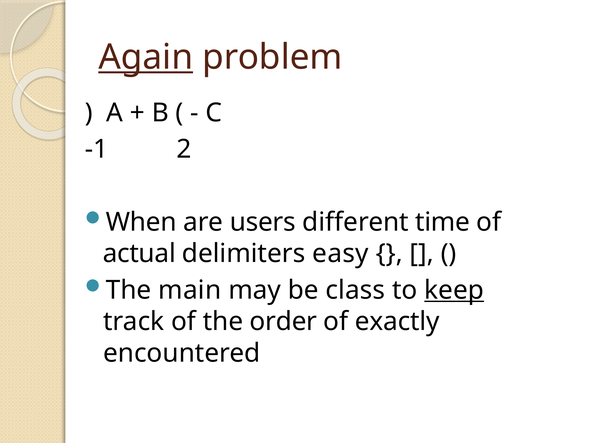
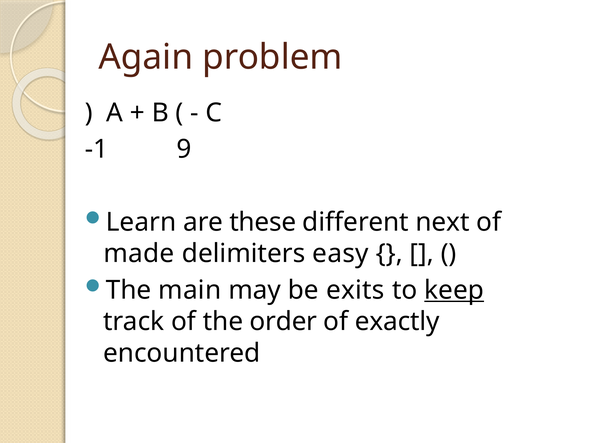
Again underline: present -> none
2: 2 -> 9
When: When -> Learn
users: users -> these
time: time -> next
actual: actual -> made
class: class -> exits
